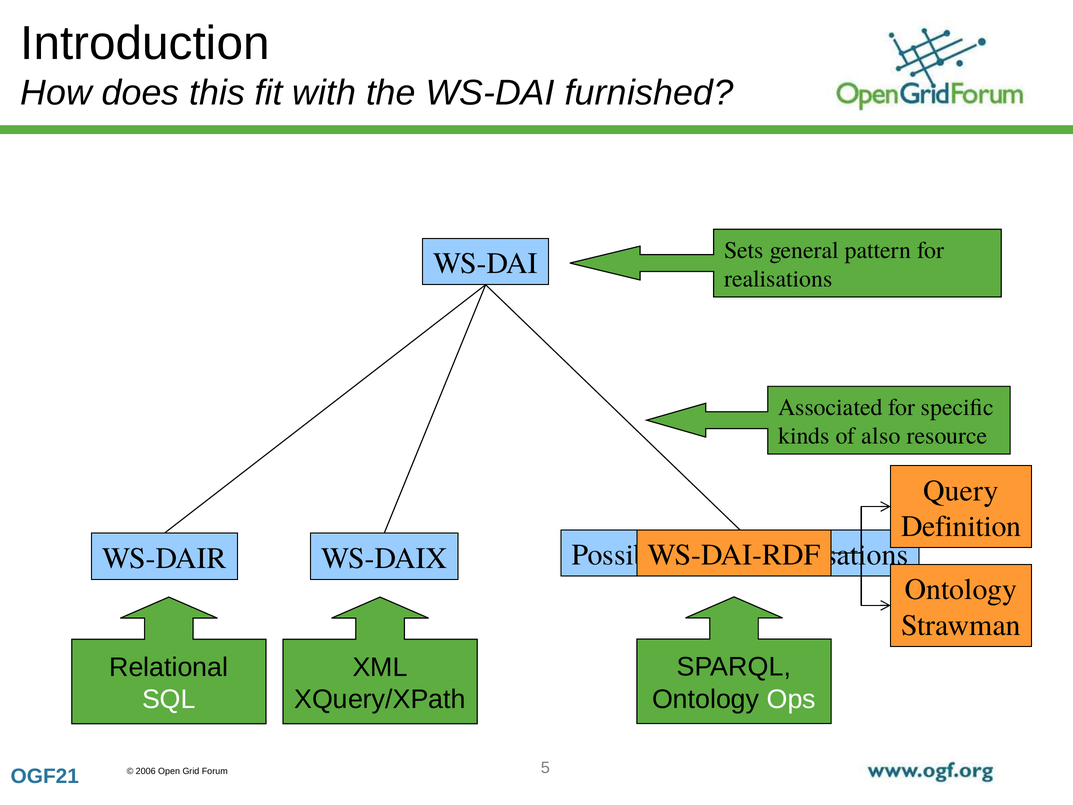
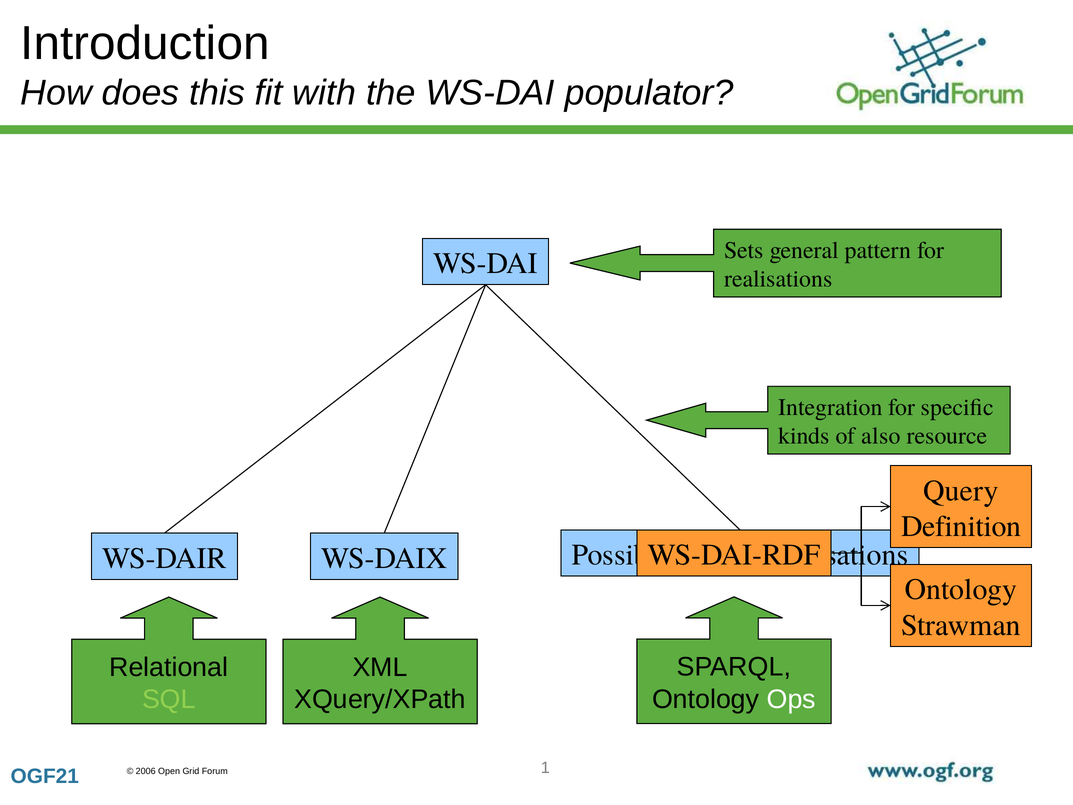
furnished: furnished -> populator
Associated: Associated -> Integration
SQL colour: white -> light green
5: 5 -> 1
